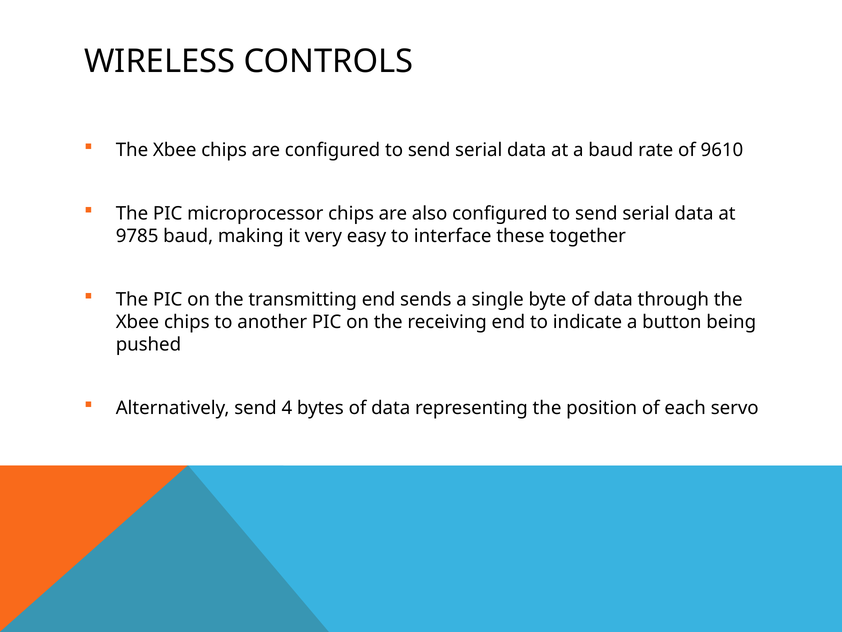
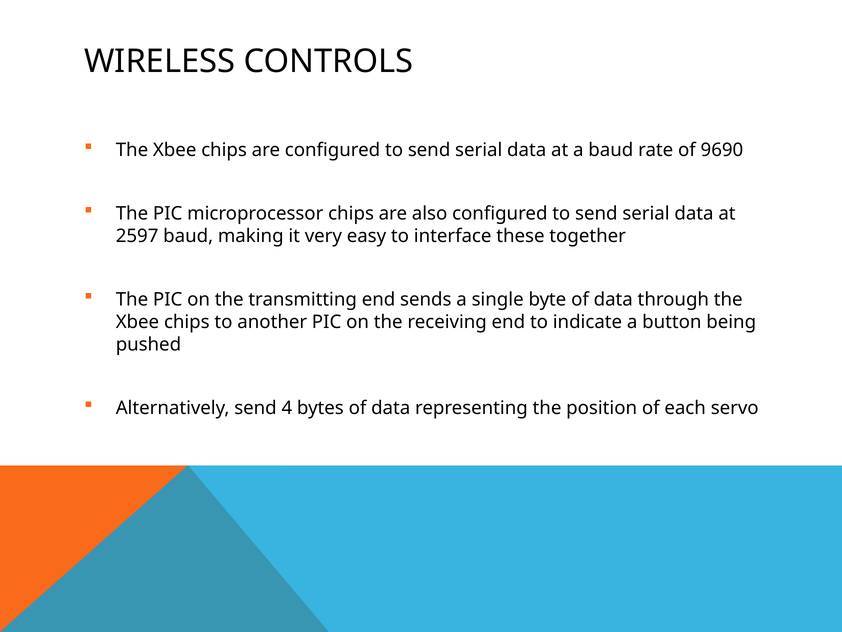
9610: 9610 -> 9690
9785: 9785 -> 2597
